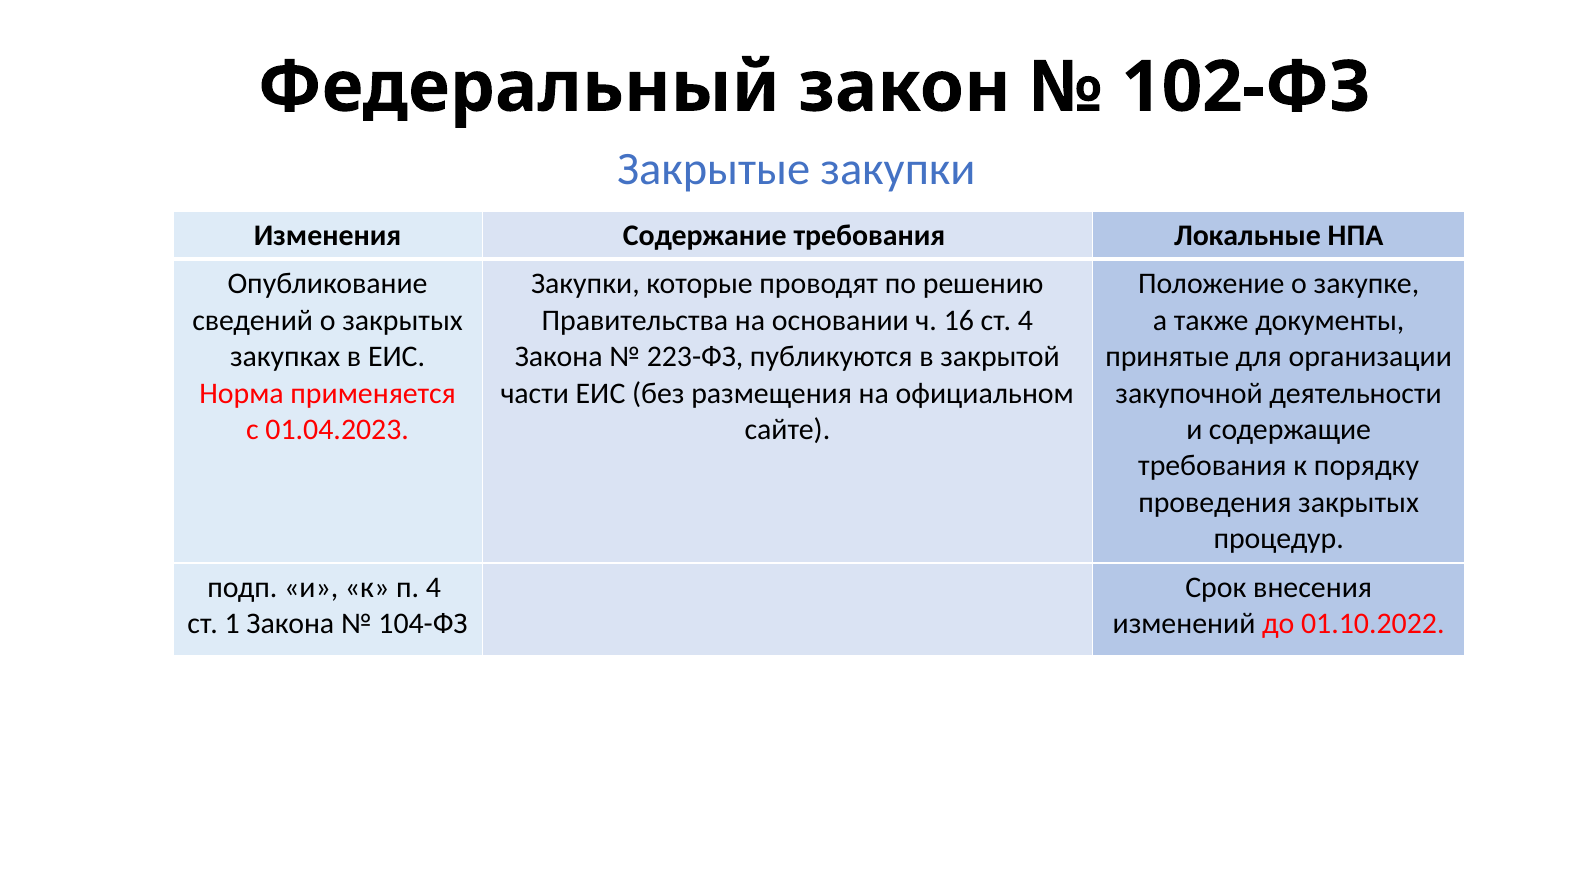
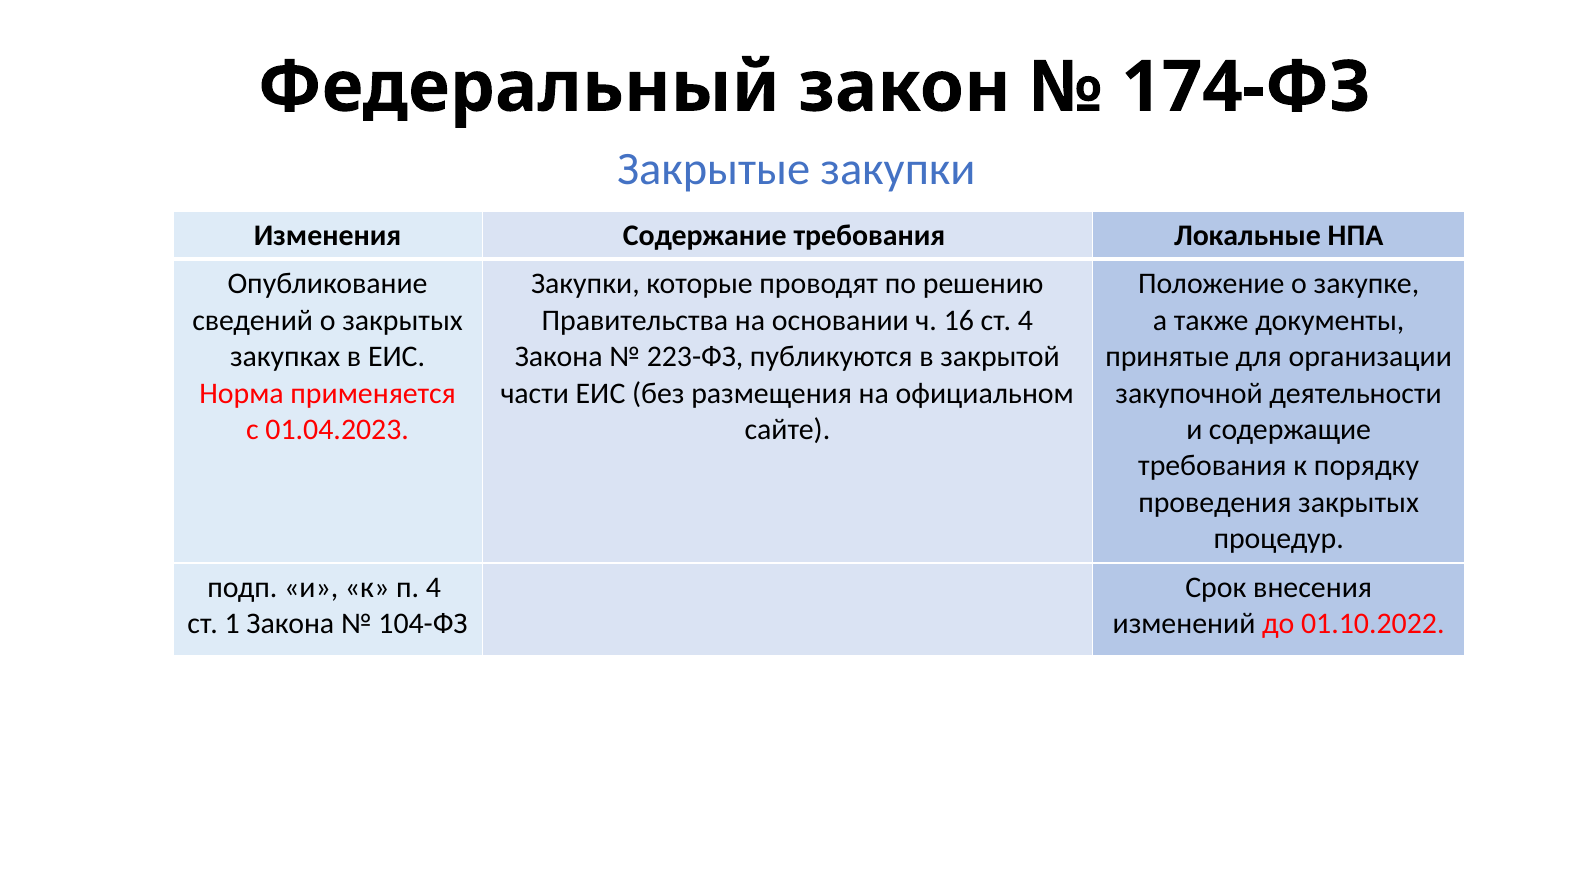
102-ФЗ: 102-ФЗ -> 174-ФЗ
